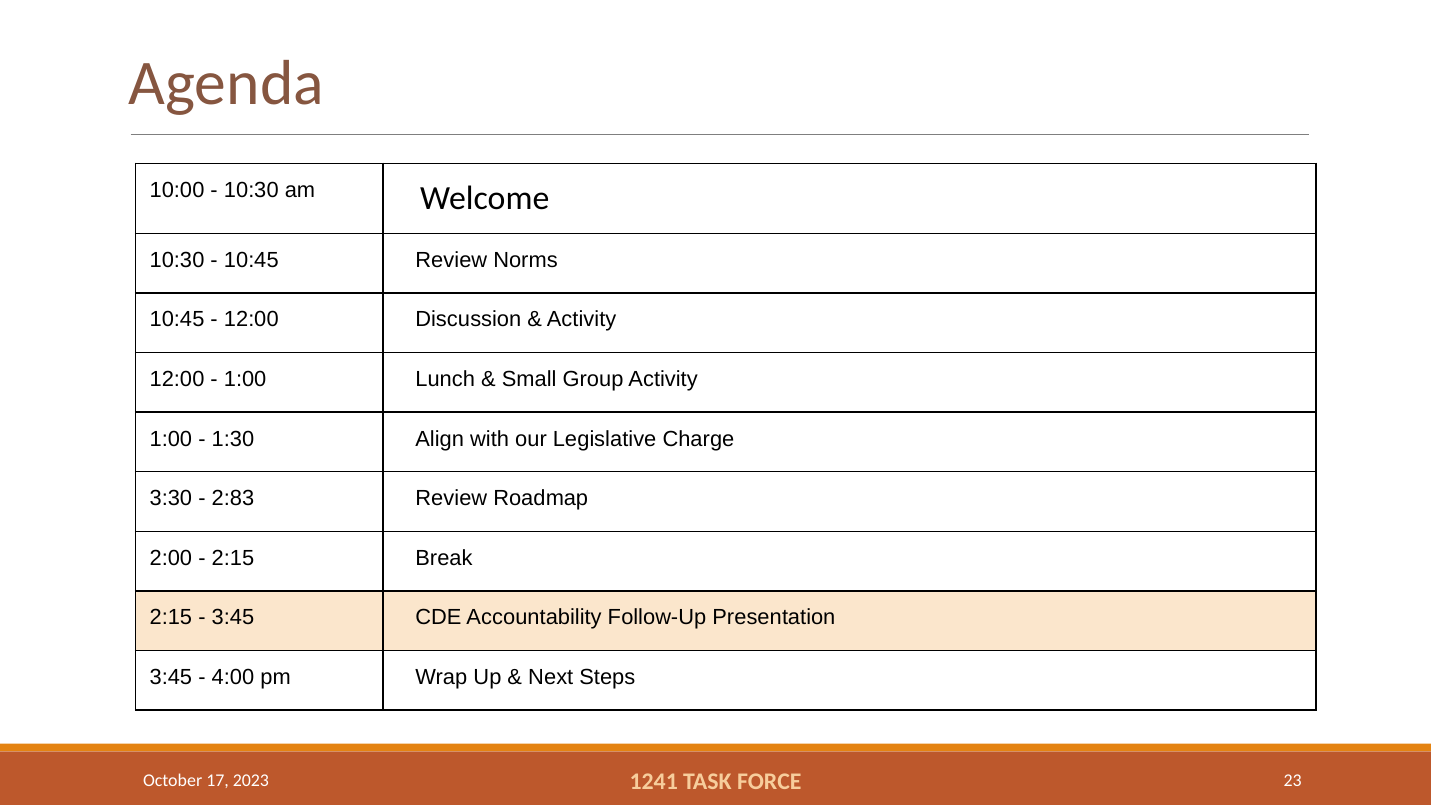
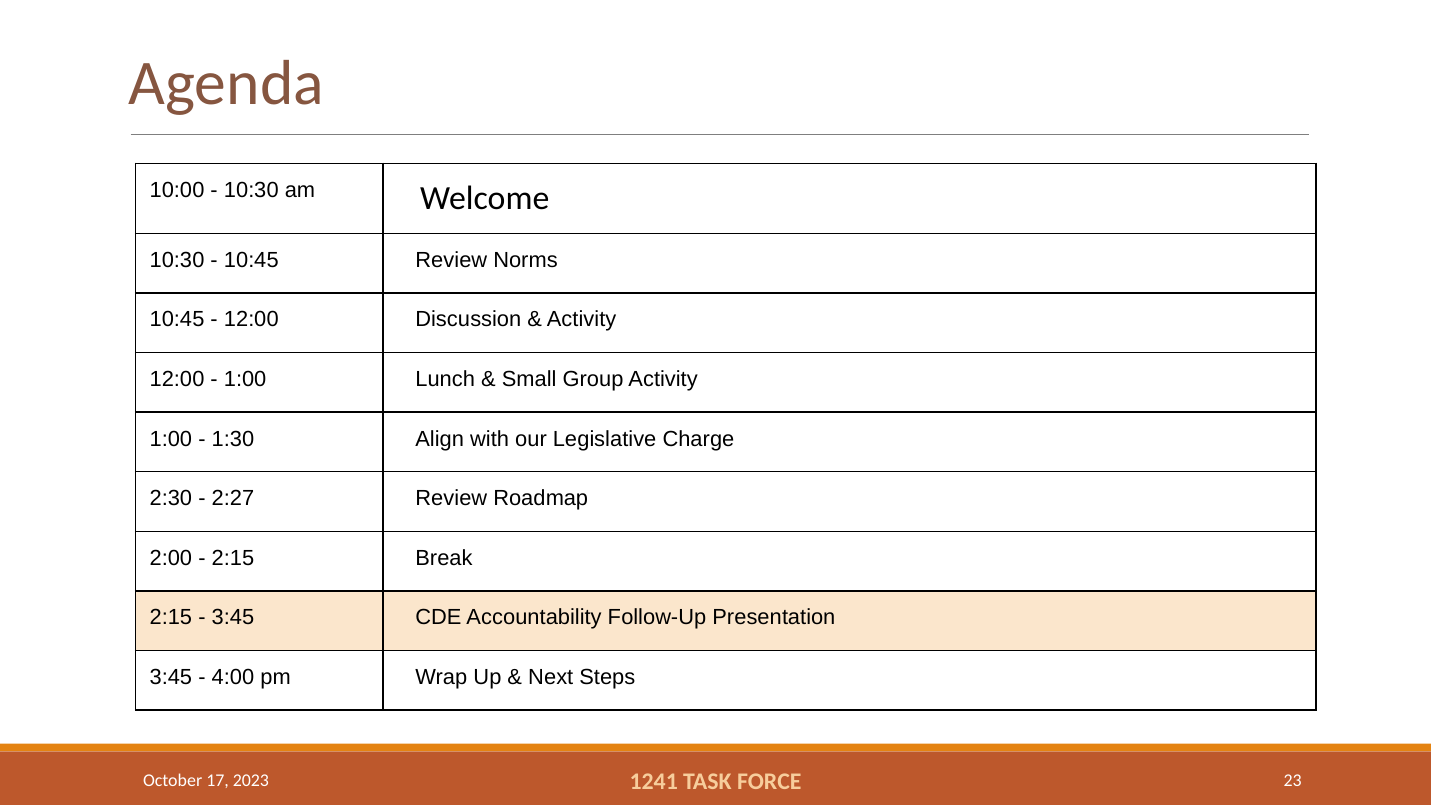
3:30: 3:30 -> 2:30
2:83: 2:83 -> 2:27
